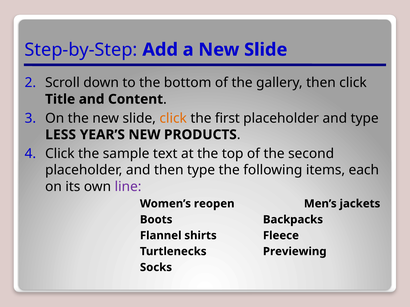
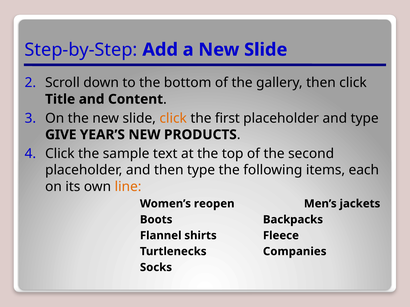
LESS: LESS -> GIVE
line colour: purple -> orange
Previewing: Previewing -> Companies
